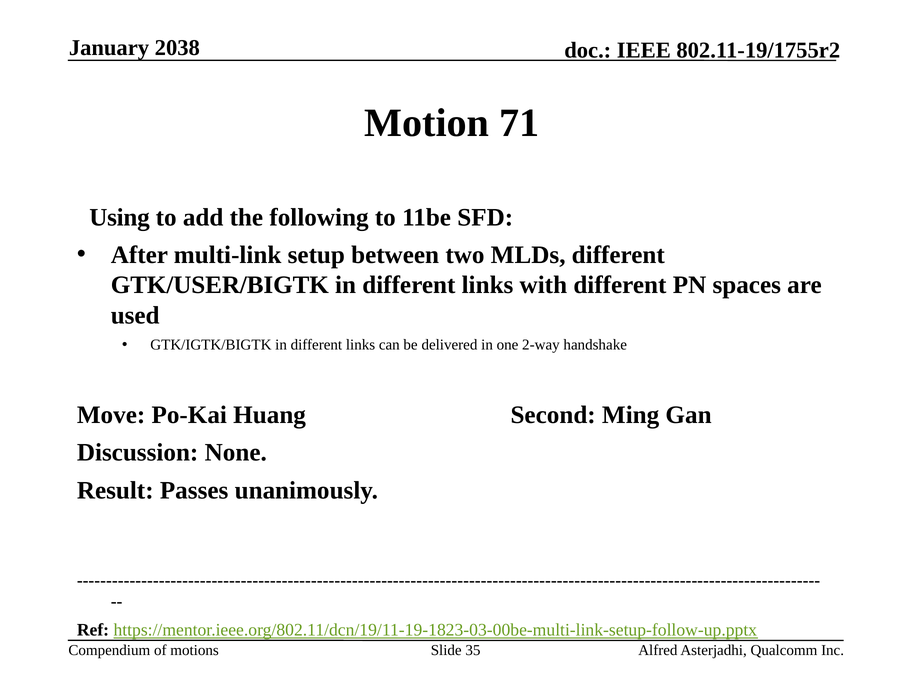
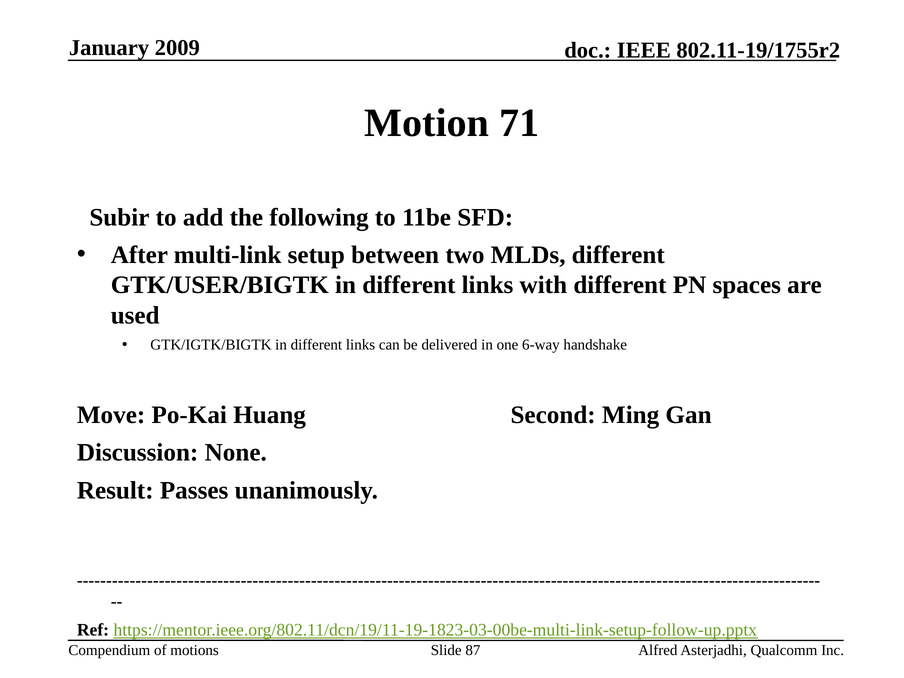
2038: 2038 -> 2009
Using: Using -> Subir
2-way: 2-way -> 6-way
35: 35 -> 87
